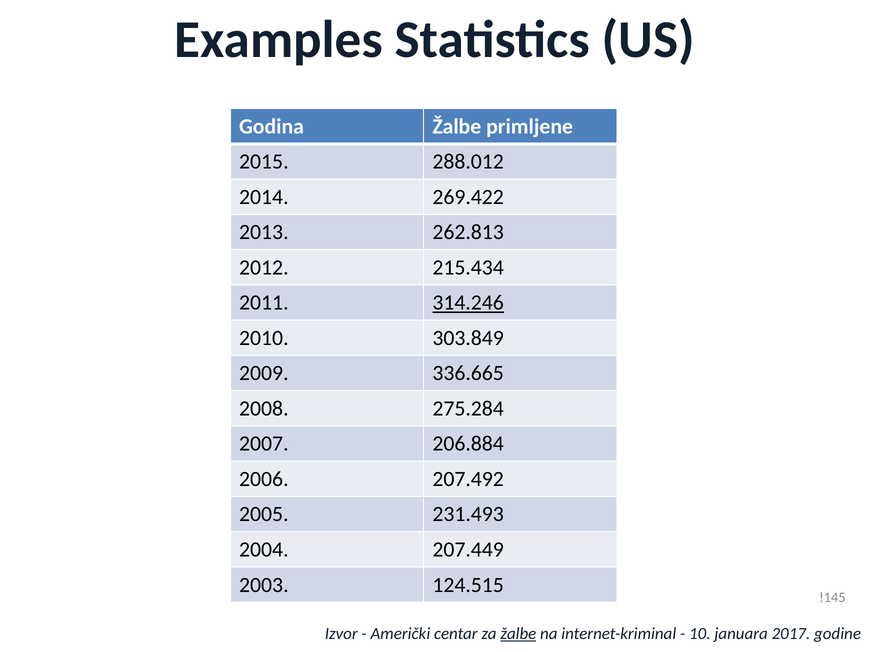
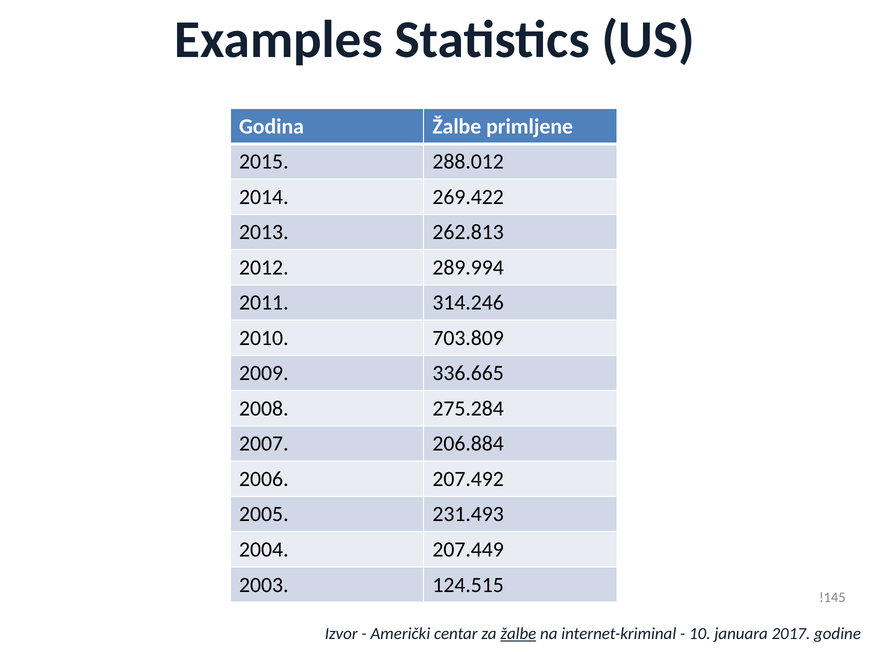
215.434: 215.434 -> 289.994
314.246 underline: present -> none
303.849: 303.849 -> 703.809
